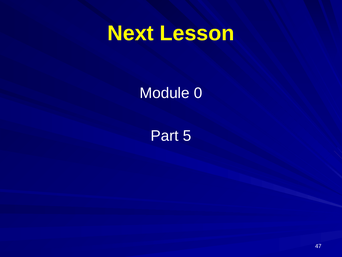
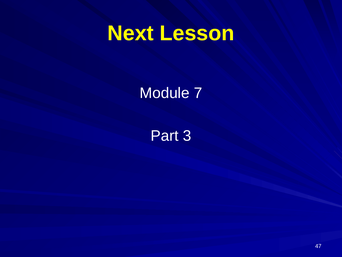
0: 0 -> 7
5: 5 -> 3
